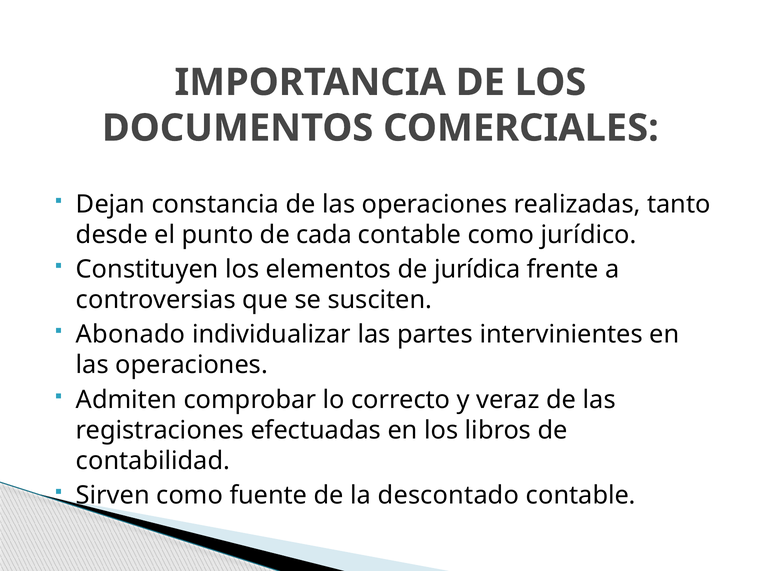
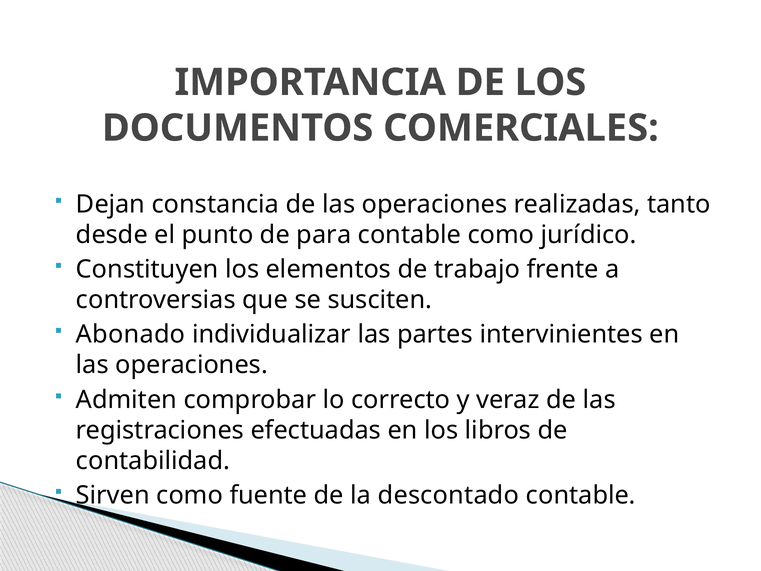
cada: cada -> para
jurídica: jurídica -> trabajo
